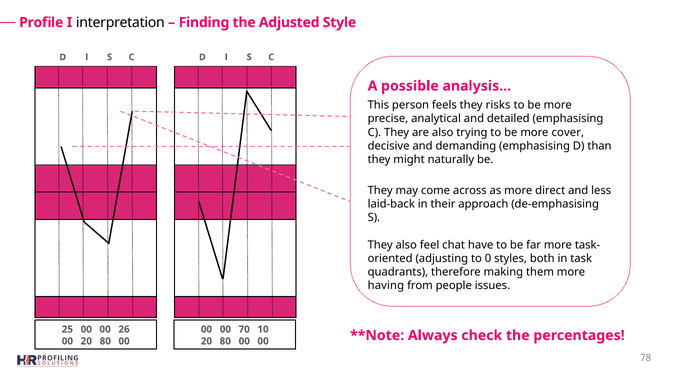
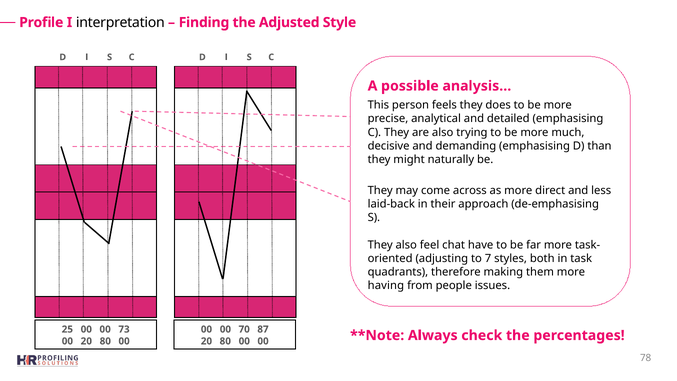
risks: risks -> does
cover: cover -> much
0: 0 -> 7
26: 26 -> 73
10: 10 -> 87
